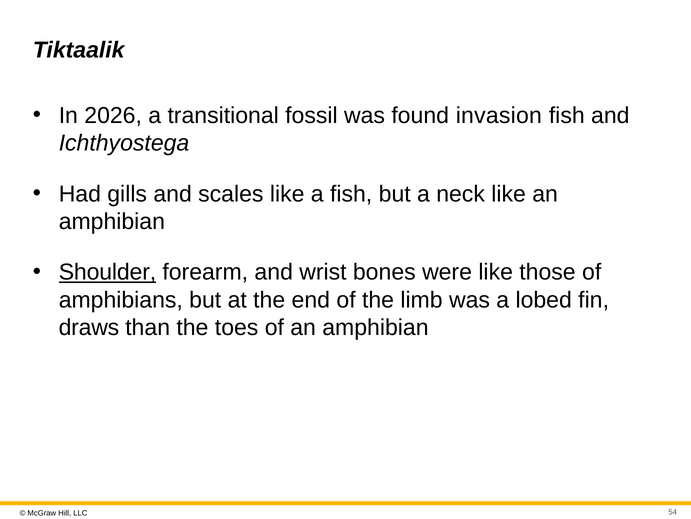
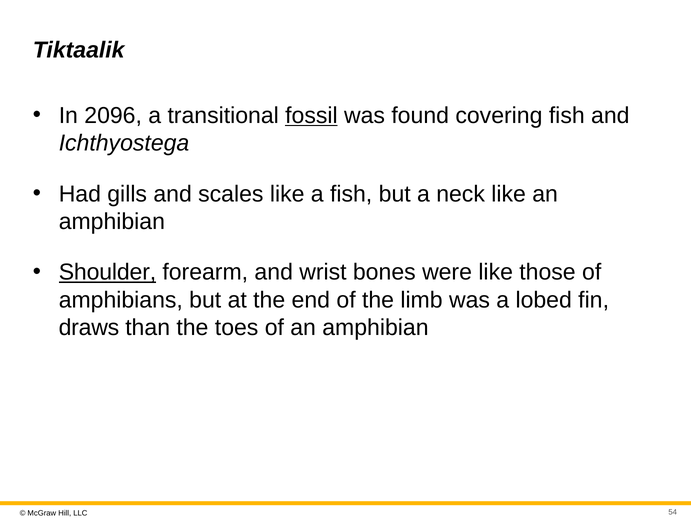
2026: 2026 -> 2096
fossil underline: none -> present
invasion: invasion -> covering
